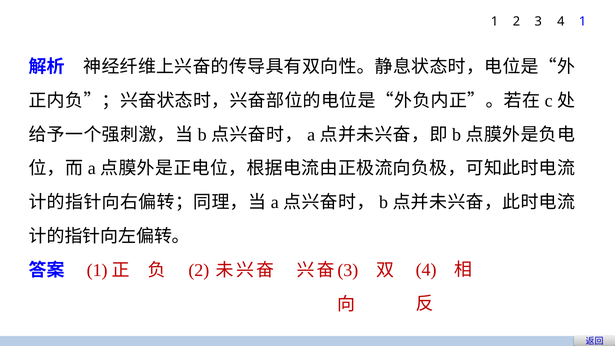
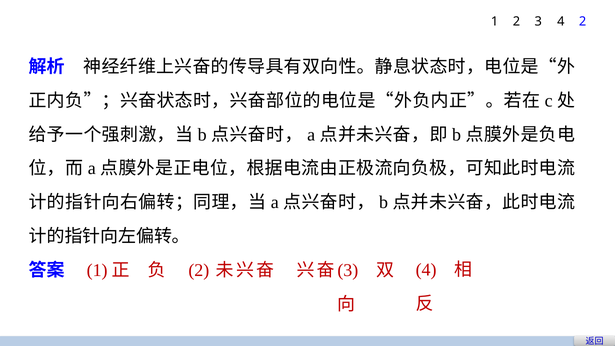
4 1: 1 -> 2
